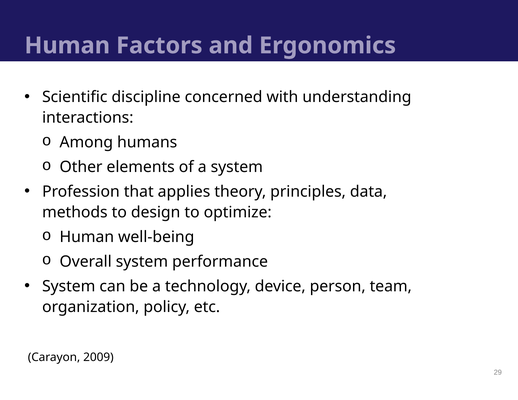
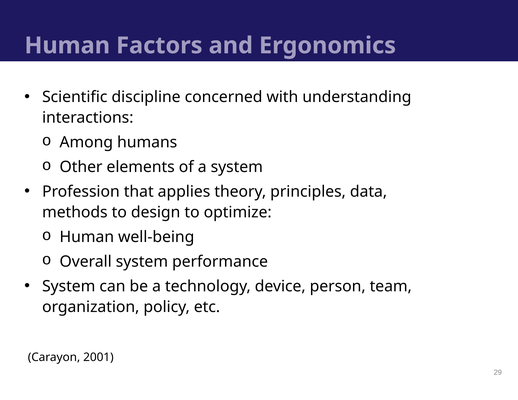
2009: 2009 -> 2001
